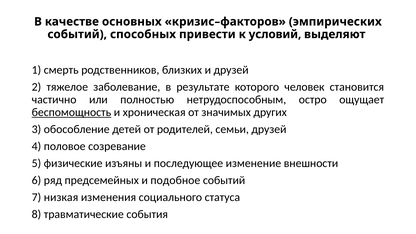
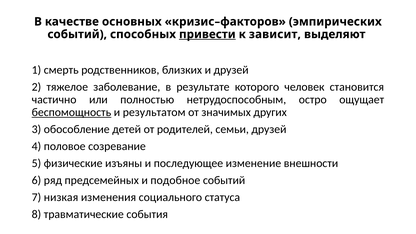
привести underline: none -> present
условий: условий -> зависит
хроническая: хроническая -> результатом
